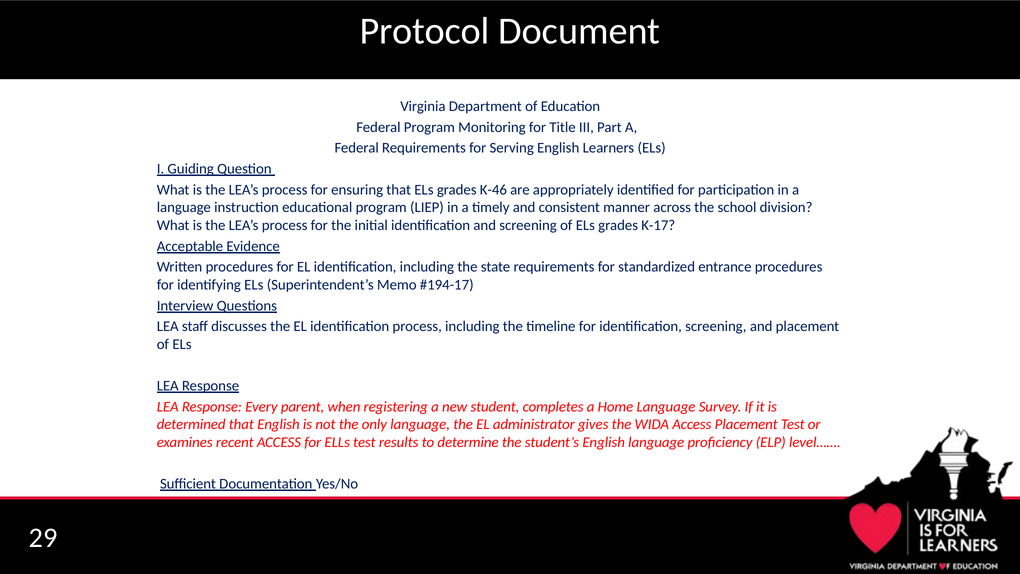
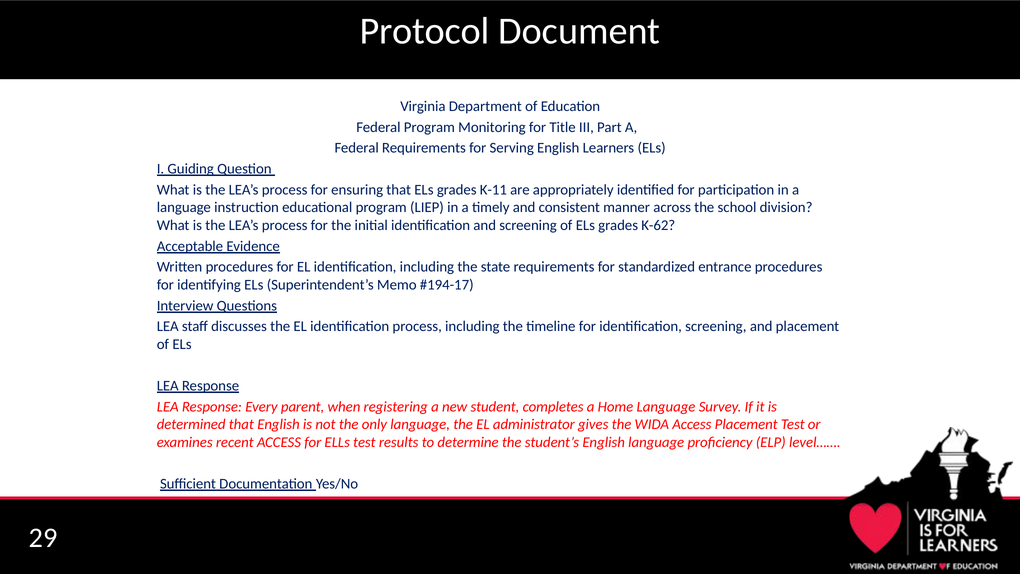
K-46: K-46 -> K-11
K-17: K-17 -> K-62
